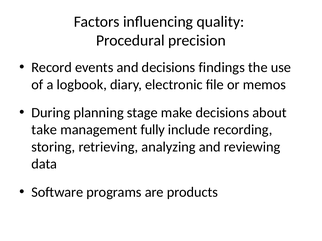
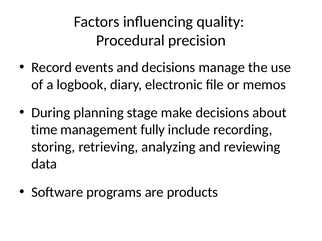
findings: findings -> manage
take: take -> time
